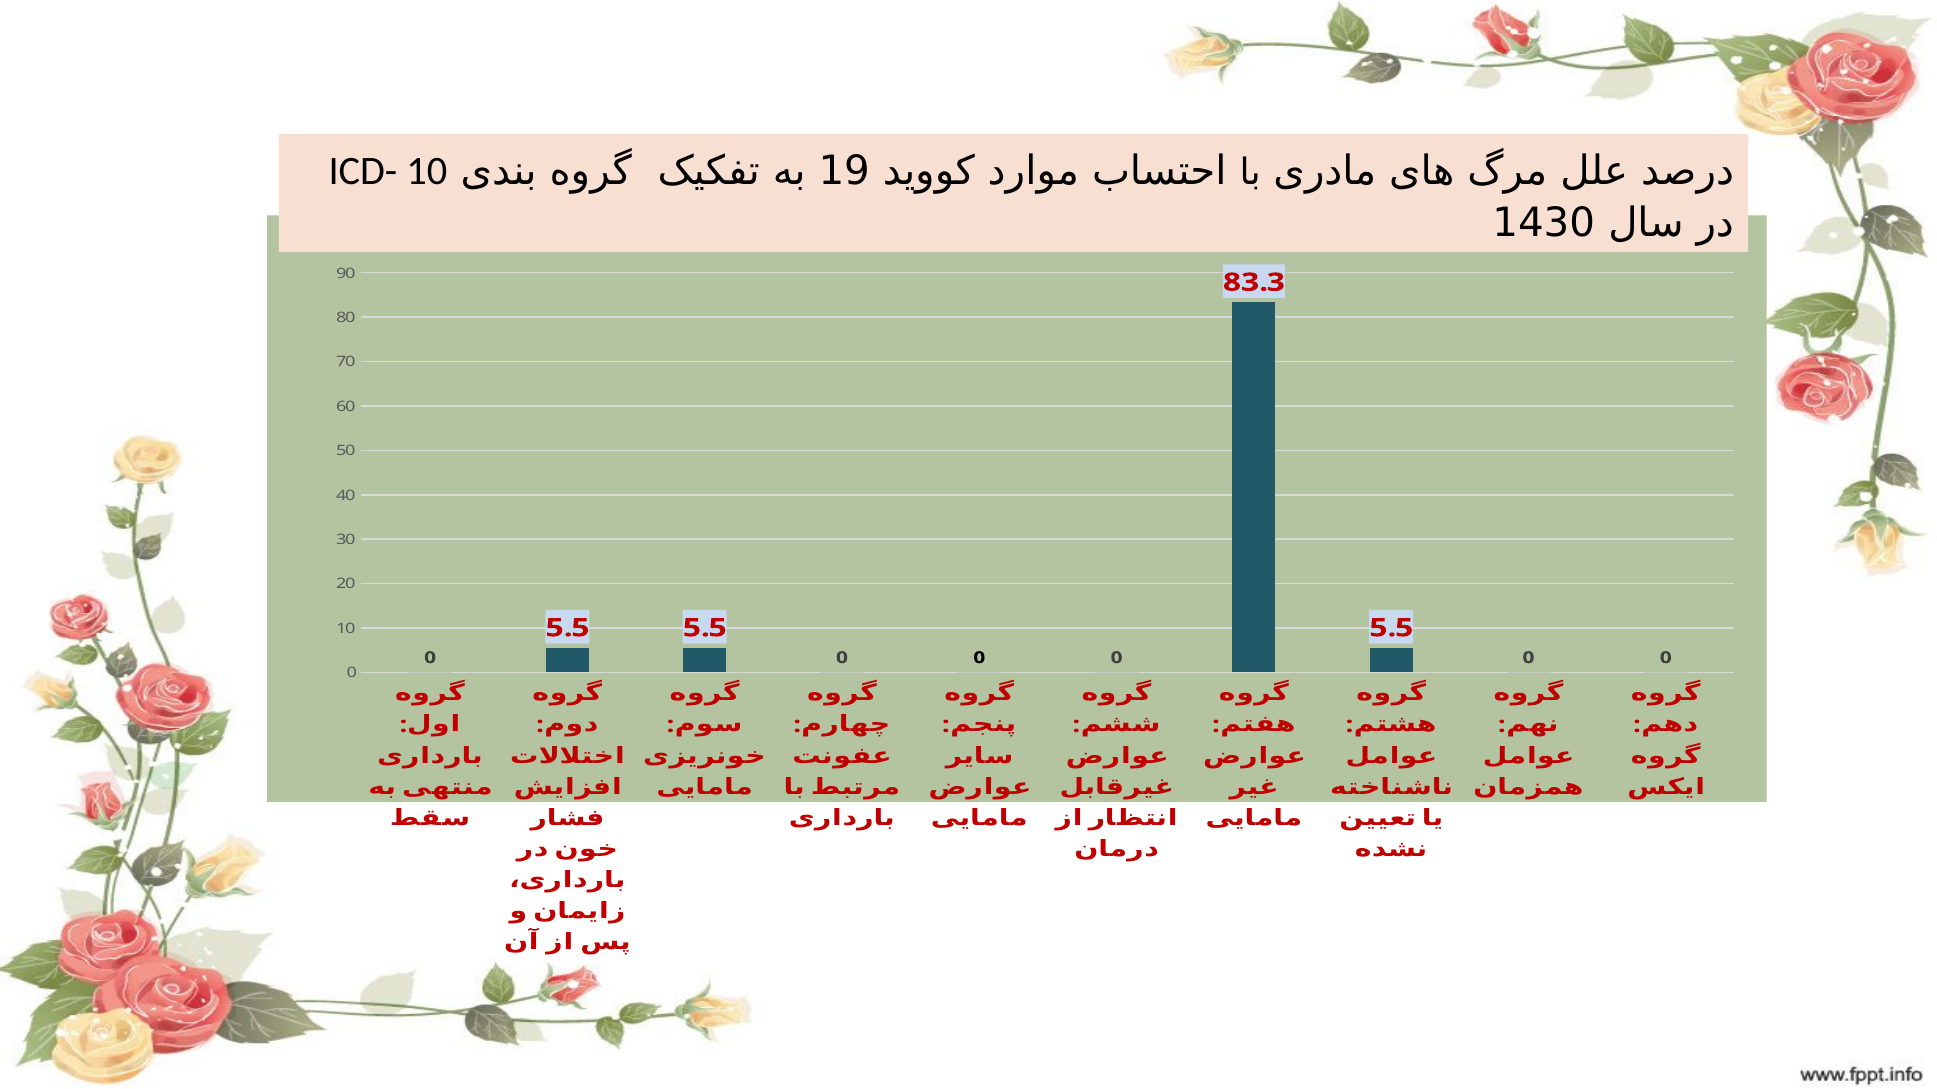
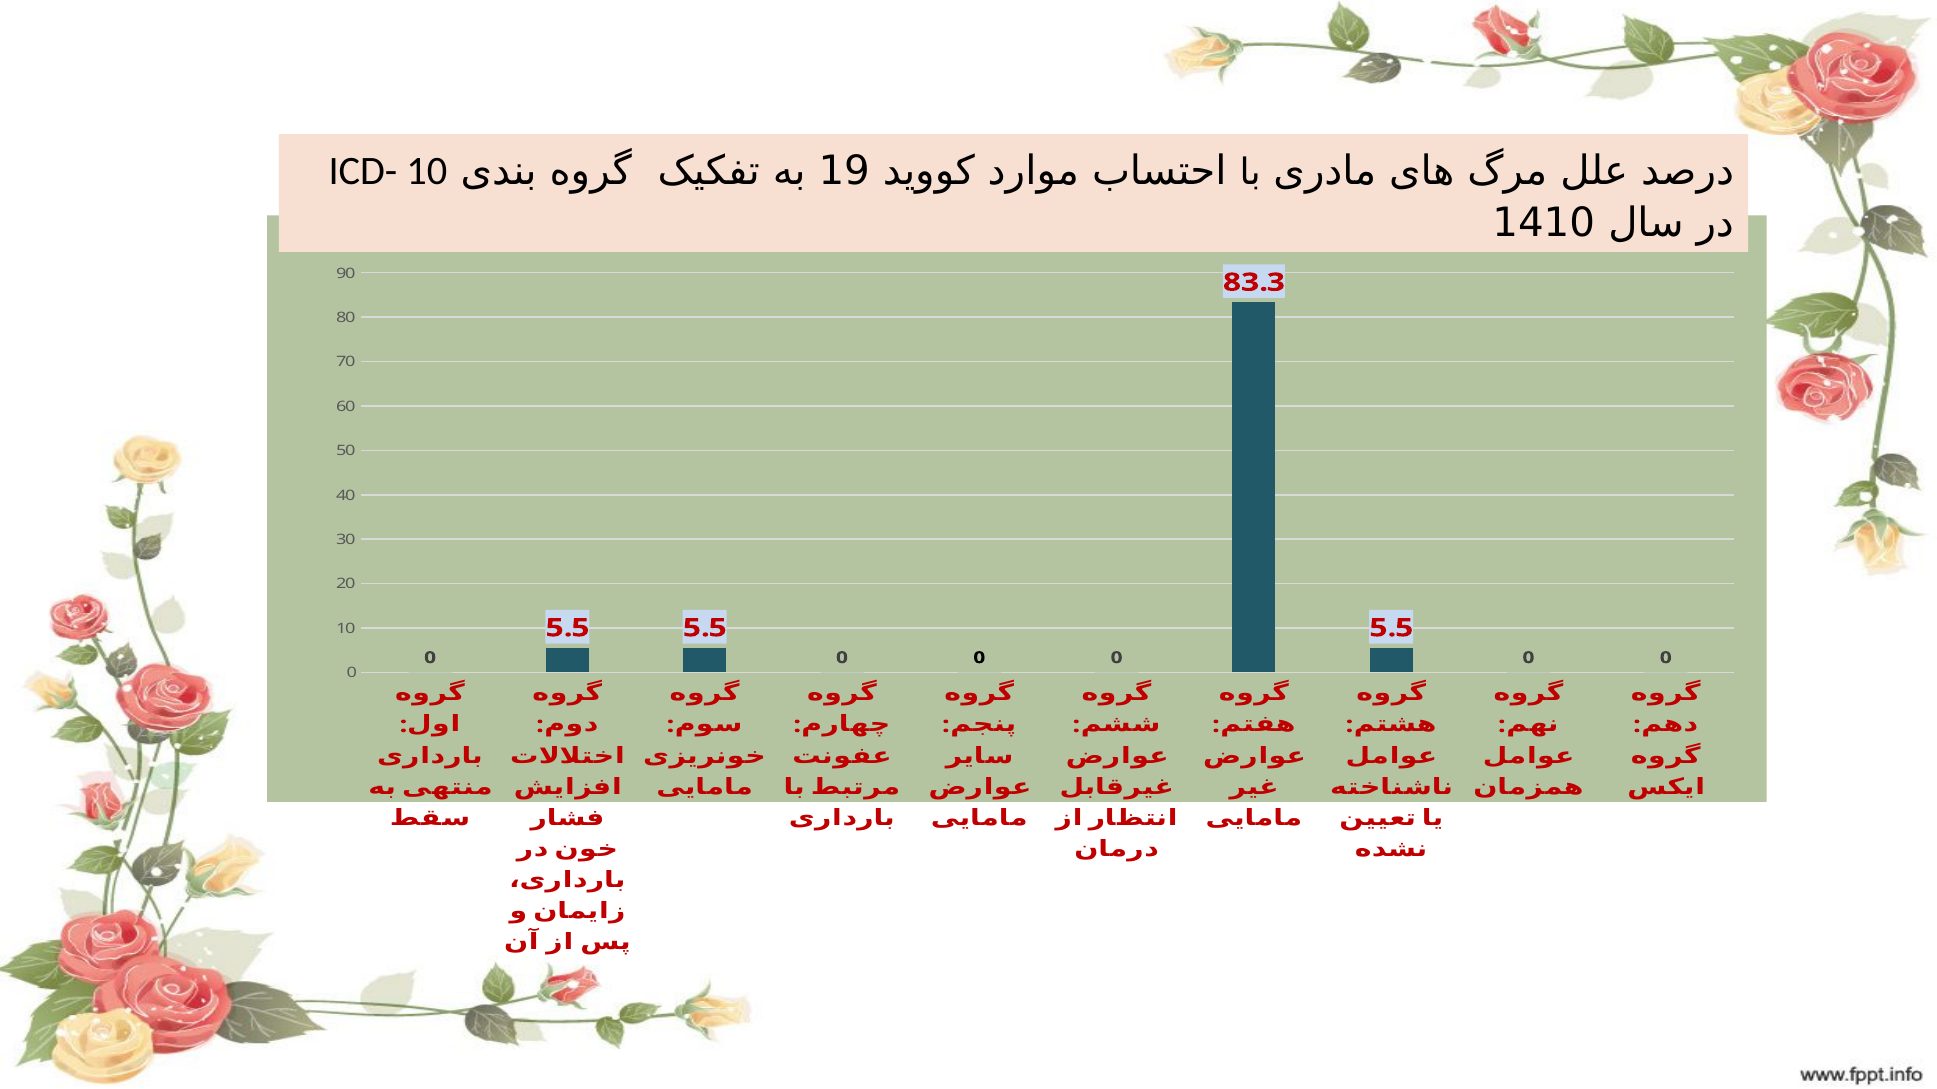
1430: 1430 -> 1410
